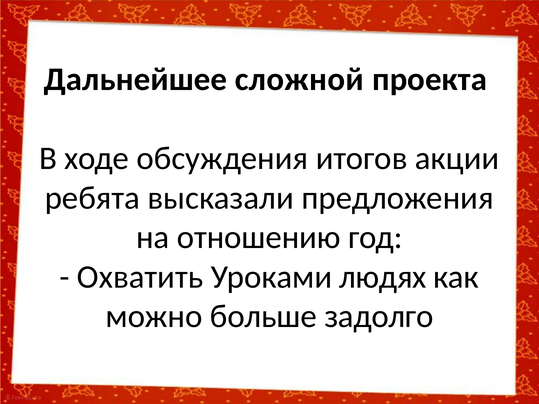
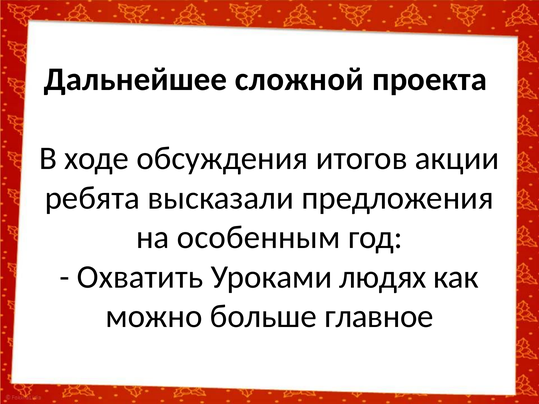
отношению: отношению -> особенным
задолго: задолго -> главное
